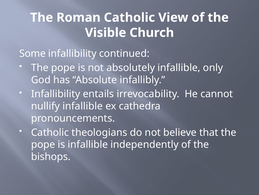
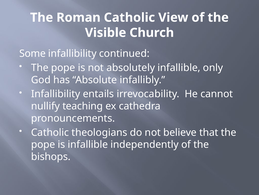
nullify infallible: infallible -> teaching
